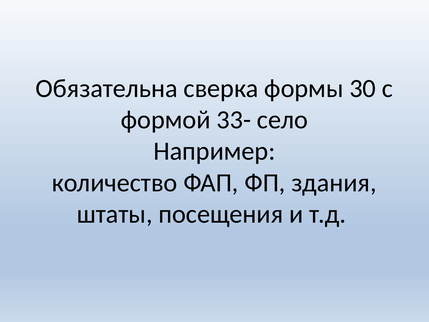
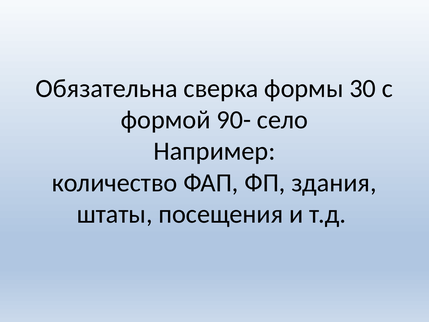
33-: 33- -> 90-
